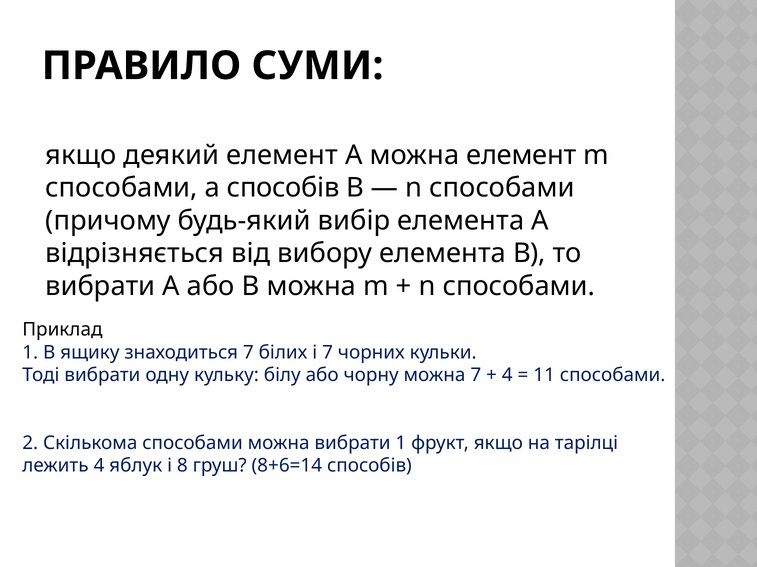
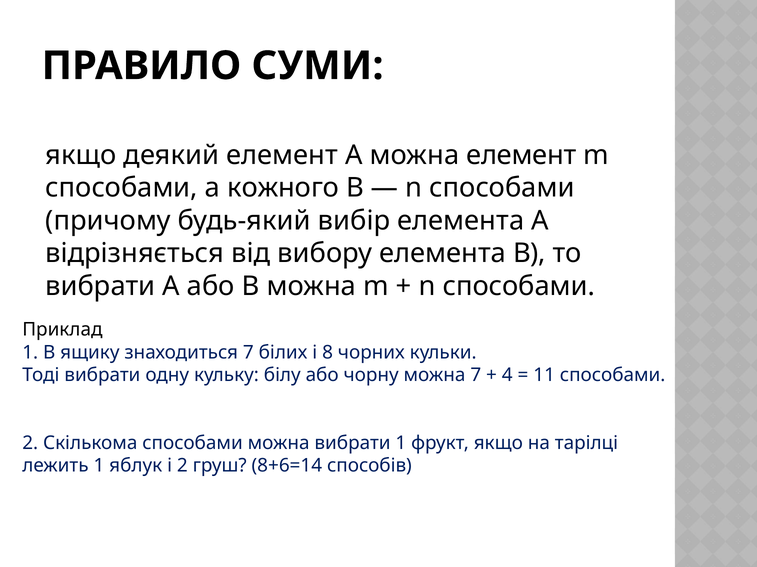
а способів: способів -> кожного
і 7: 7 -> 8
лежить 4: 4 -> 1
і 8: 8 -> 2
